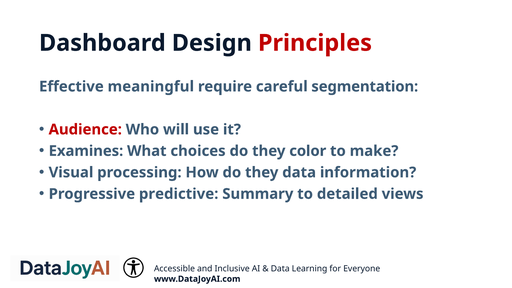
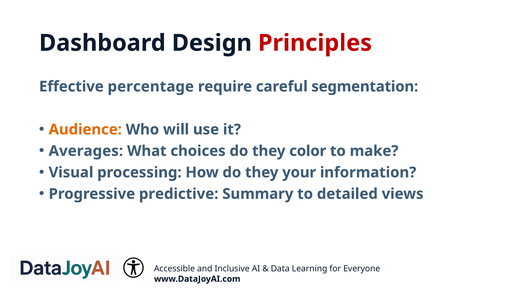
meaningful: meaningful -> percentage
Audience colour: red -> orange
Examines: Examines -> Averages
they data: data -> your
